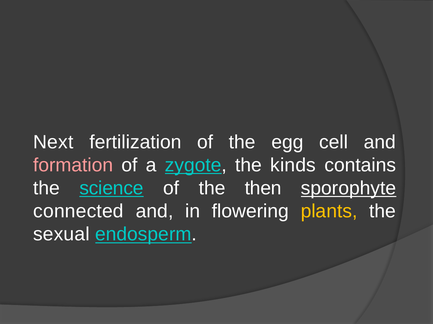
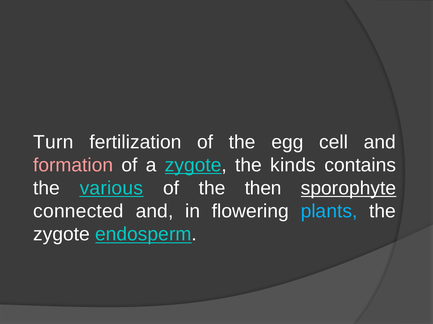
Next: Next -> Turn
science: science -> various
plants colour: yellow -> light blue
sexual at (61, 235): sexual -> zygote
